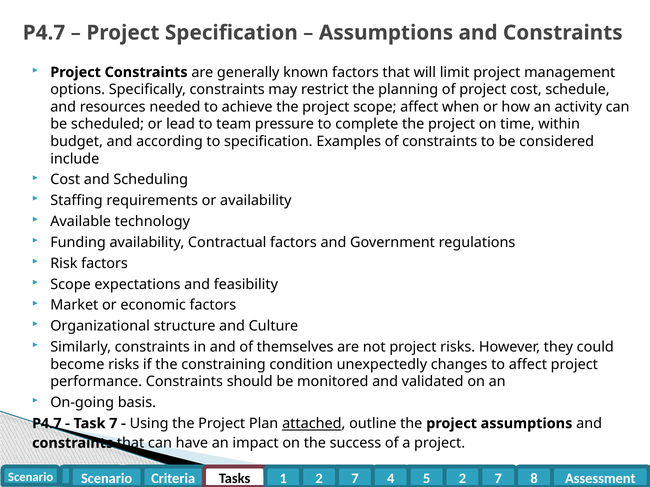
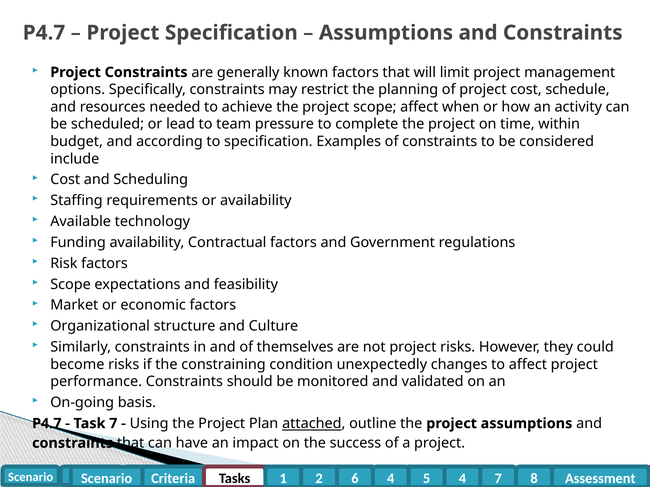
7 at (355, 479): 7 -> 6
2 at (462, 479): 2 -> 4
